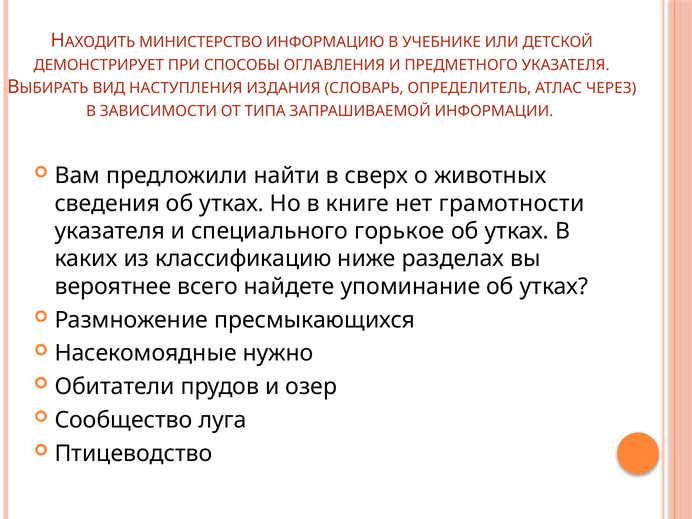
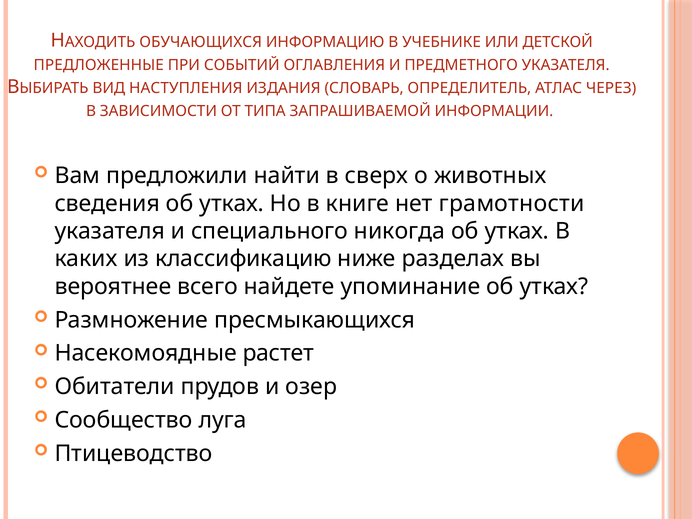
МИНИСТЕРСТВО: МИНИСТЕРСТВО -> ОБУЧАЮЩИХСЯ
ДЕМОНСТРИРУЕТ: ДЕМОНСТРИРУЕТ -> ПРЕДЛОЖЕННЫЕ
СПОСОБЫ: СПОСОБЫ -> СОБЫТИЙ
горькое: горькое -> никогда
нужно: нужно -> растет
